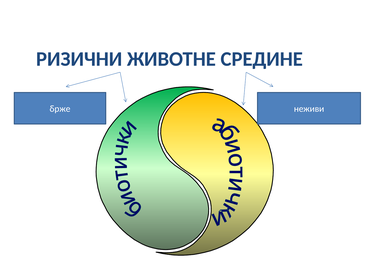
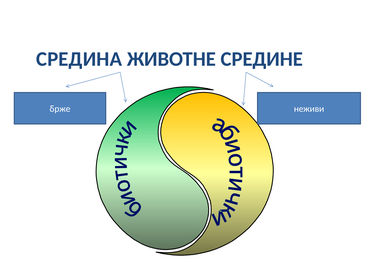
РИЗИЧНИ: РИЗИЧНИ -> СРЕДИНА
